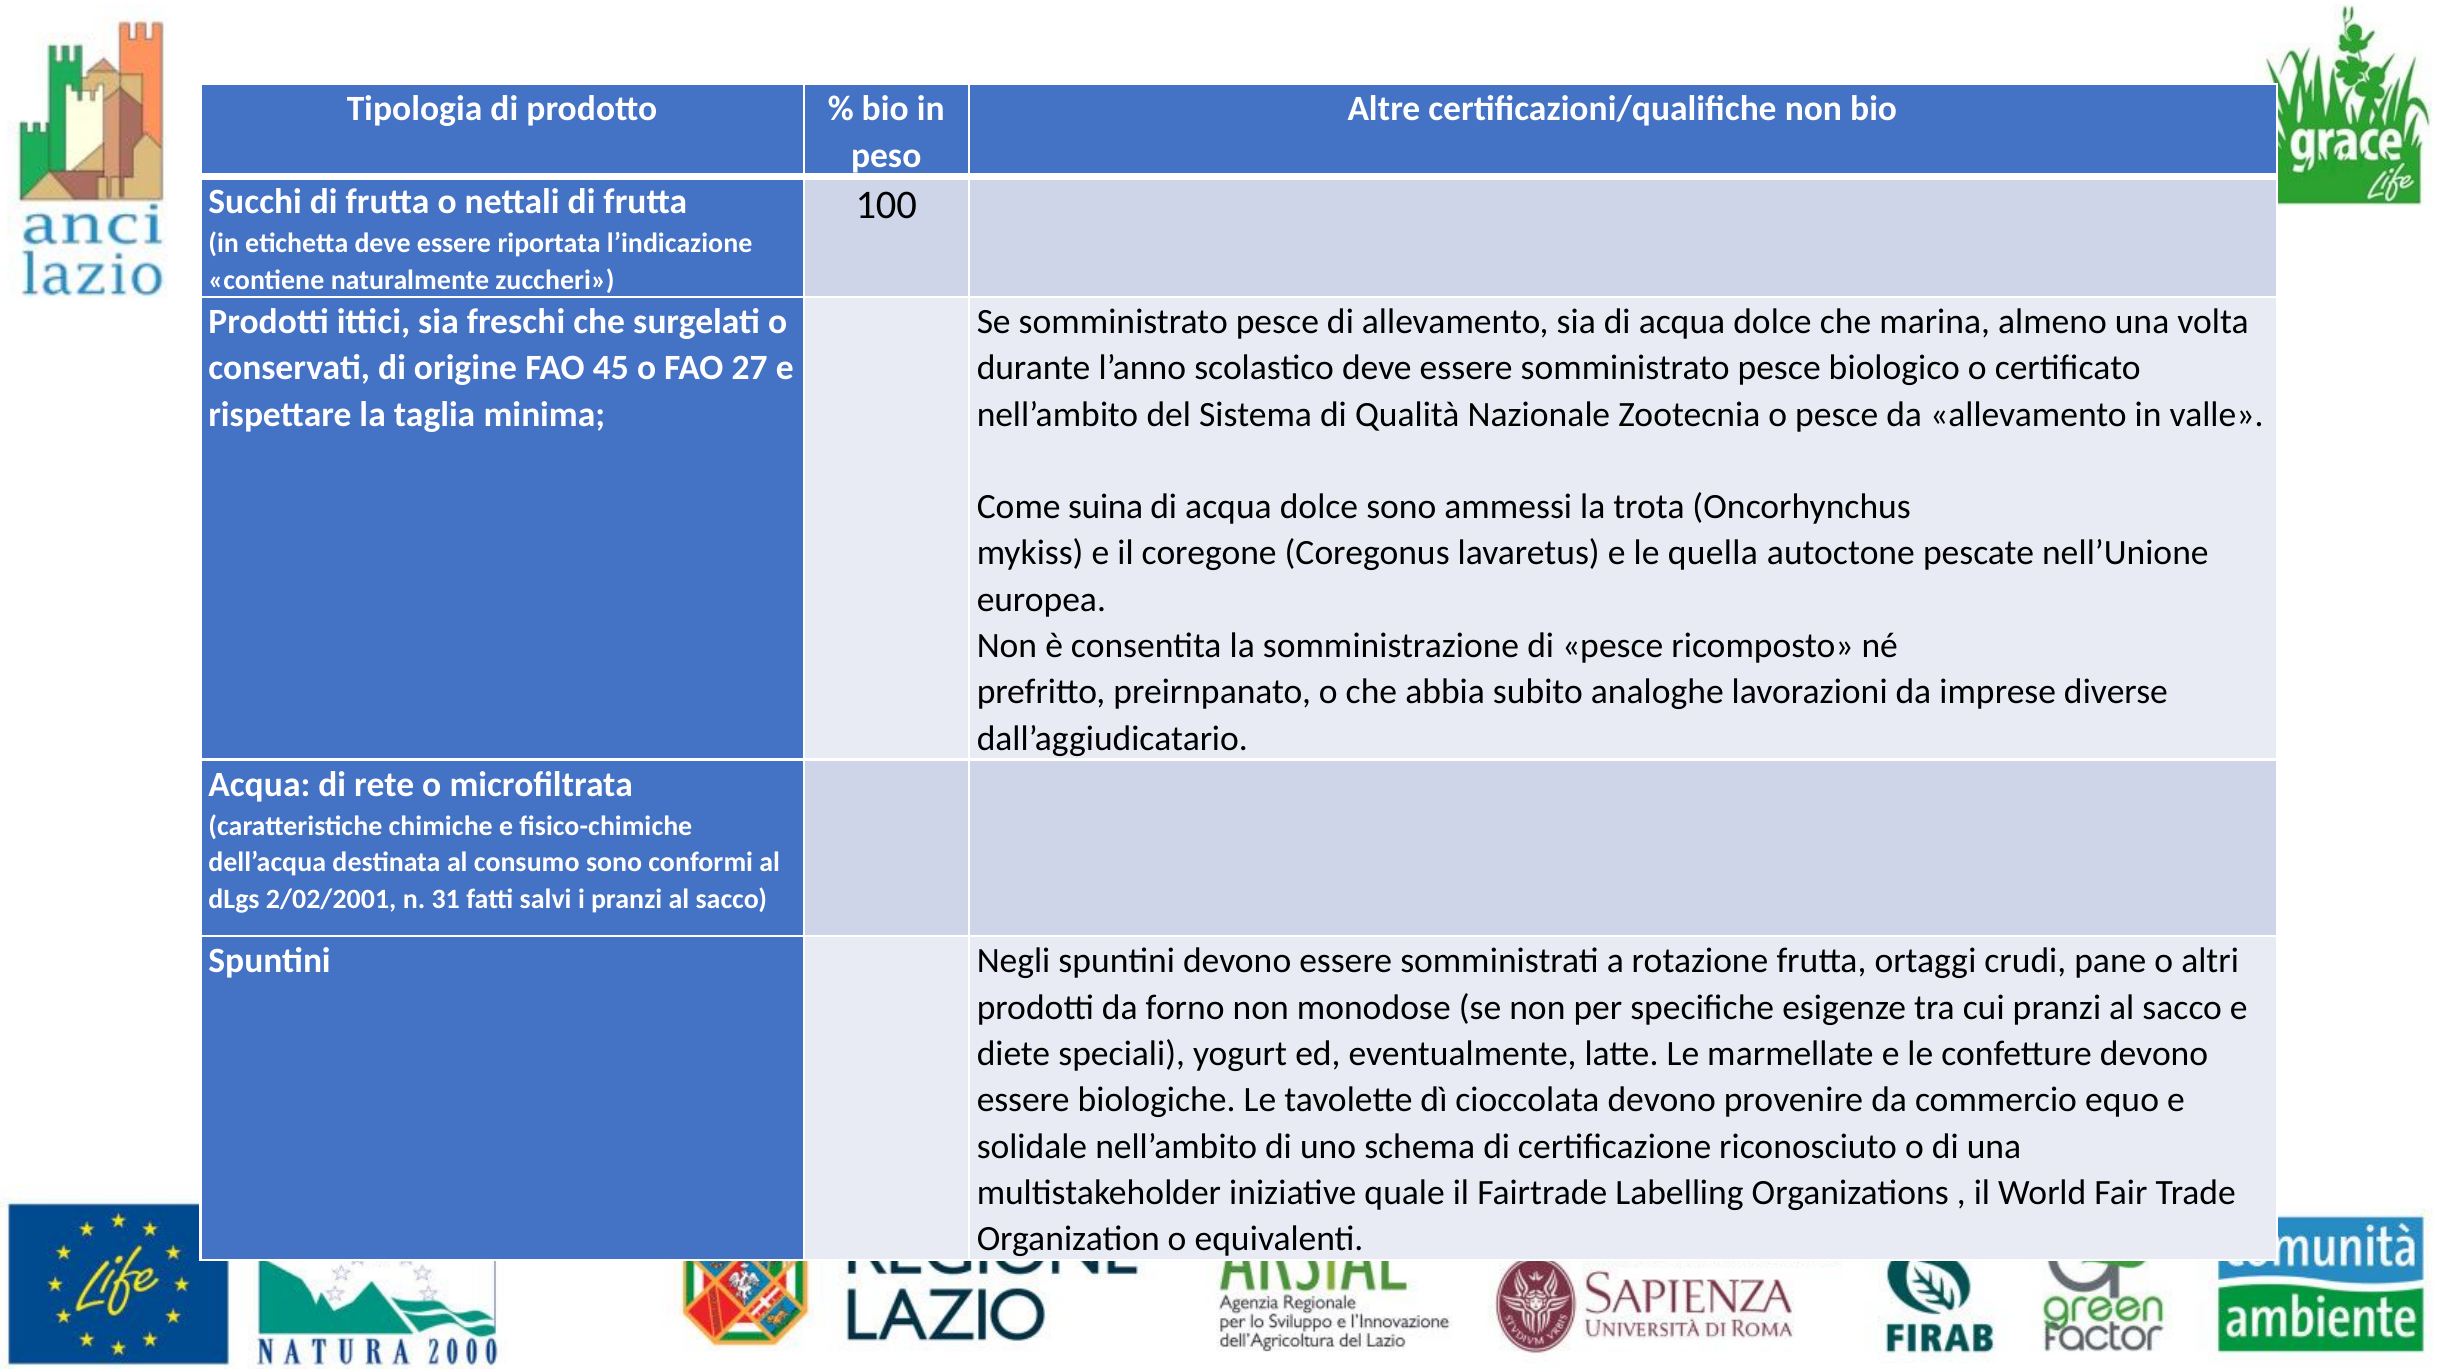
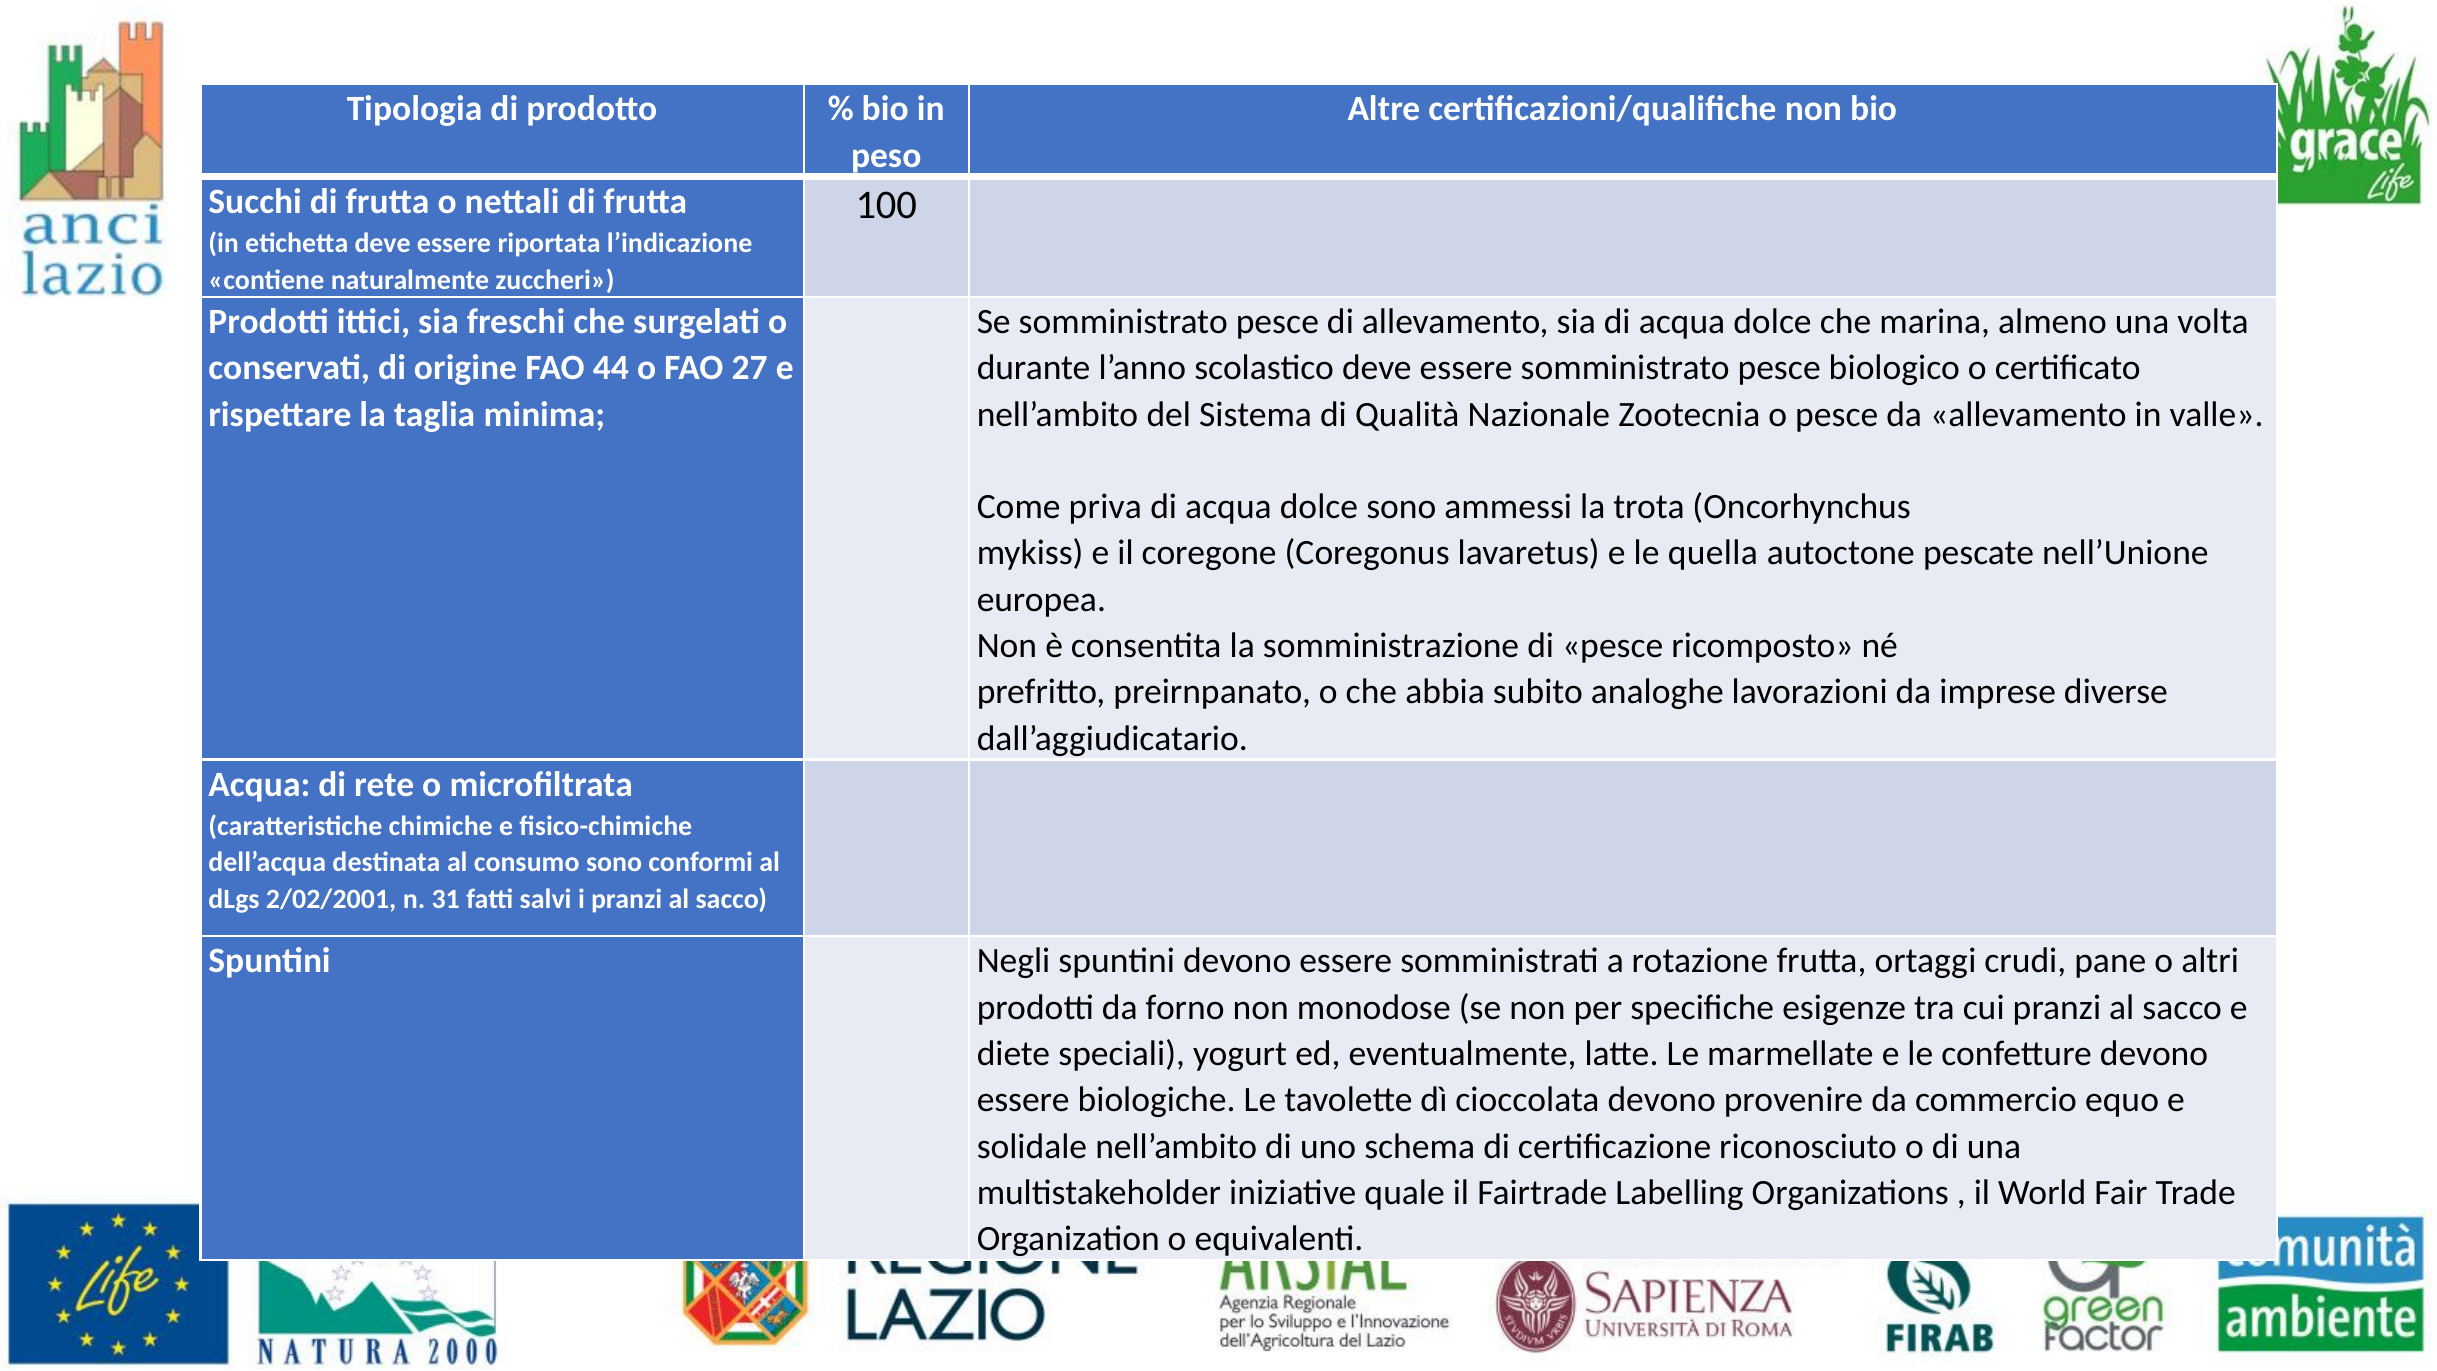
45: 45 -> 44
suina: suina -> priva
